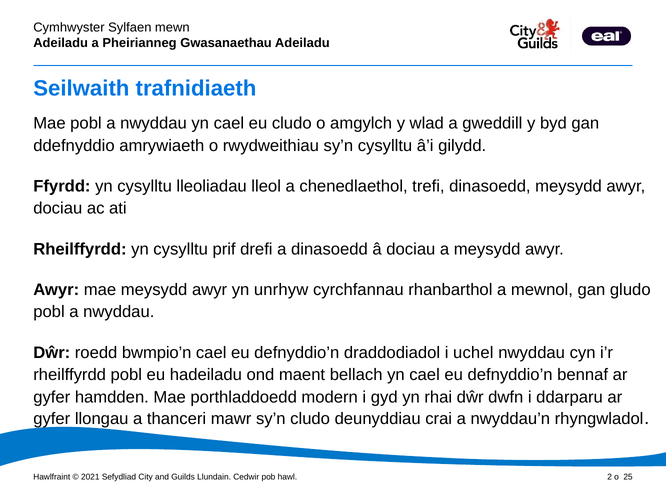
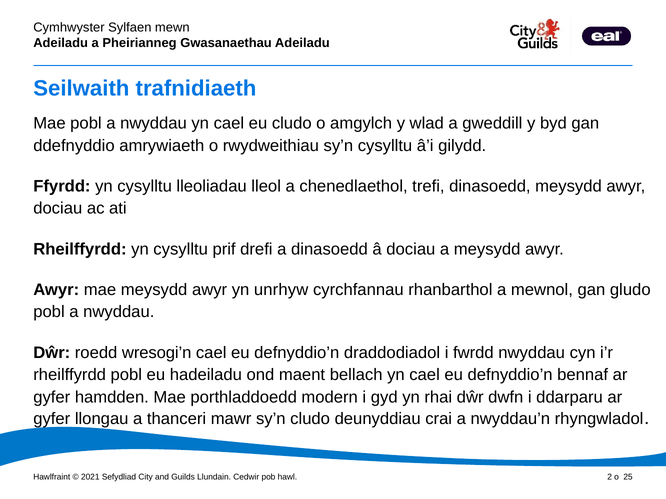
bwmpio’n: bwmpio’n -> wresogi’n
uchel: uchel -> fwrdd
